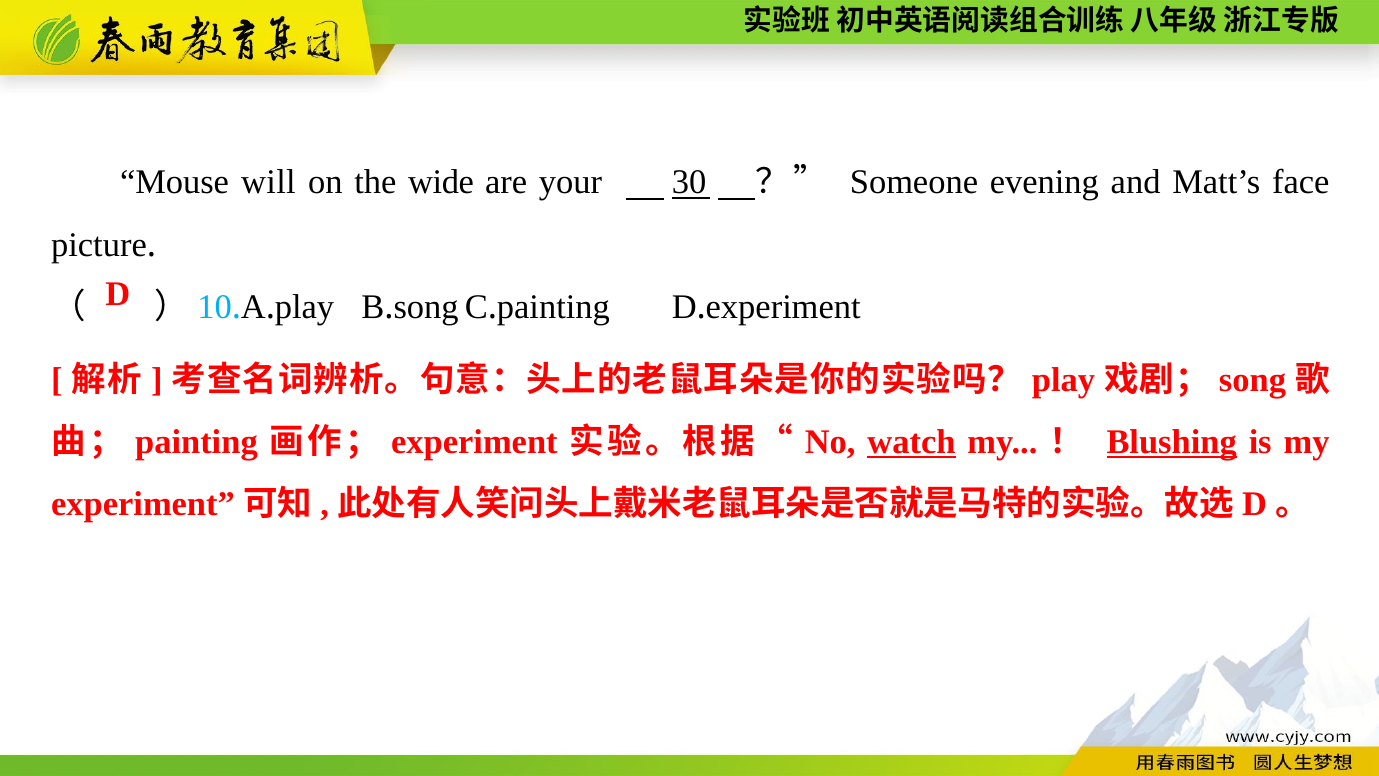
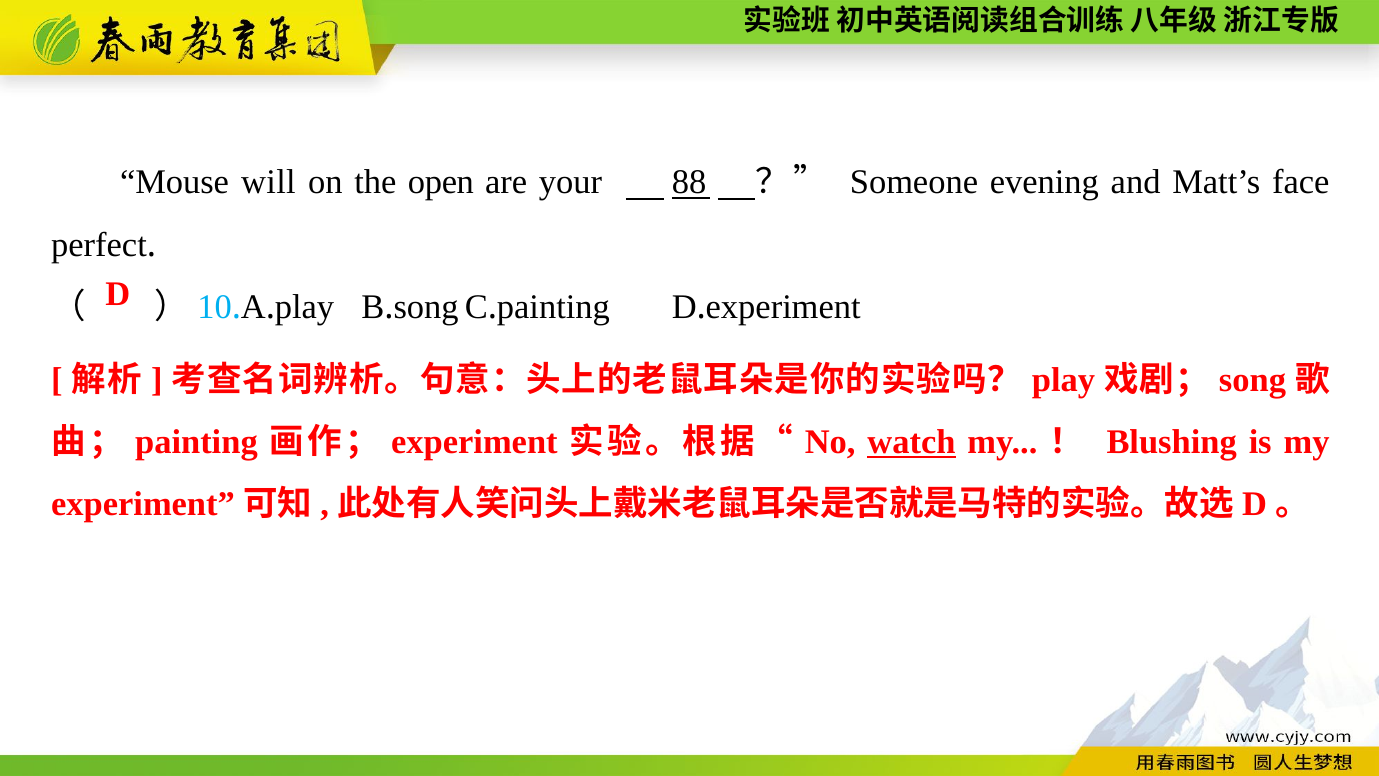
wide: wide -> open
30: 30 -> 88
picture: picture -> perfect
Blushing underline: present -> none
